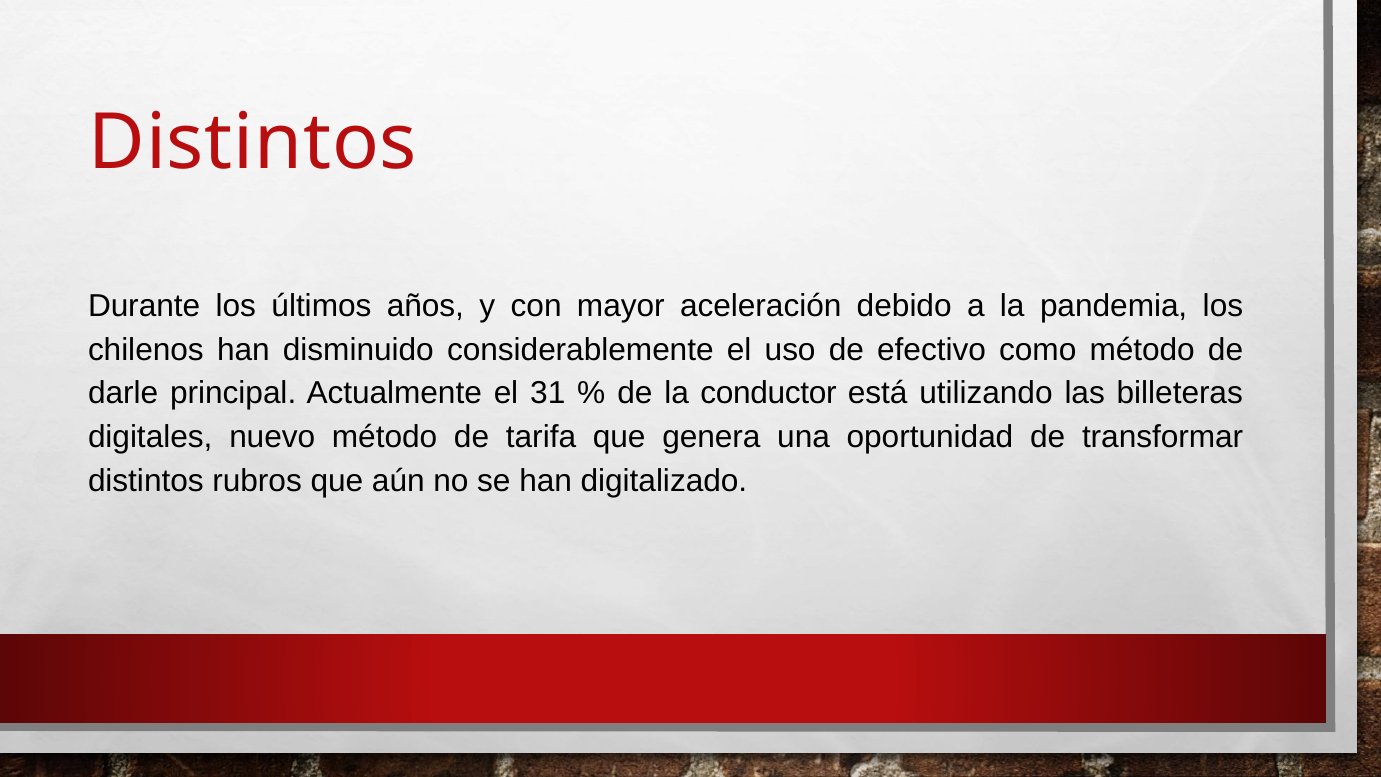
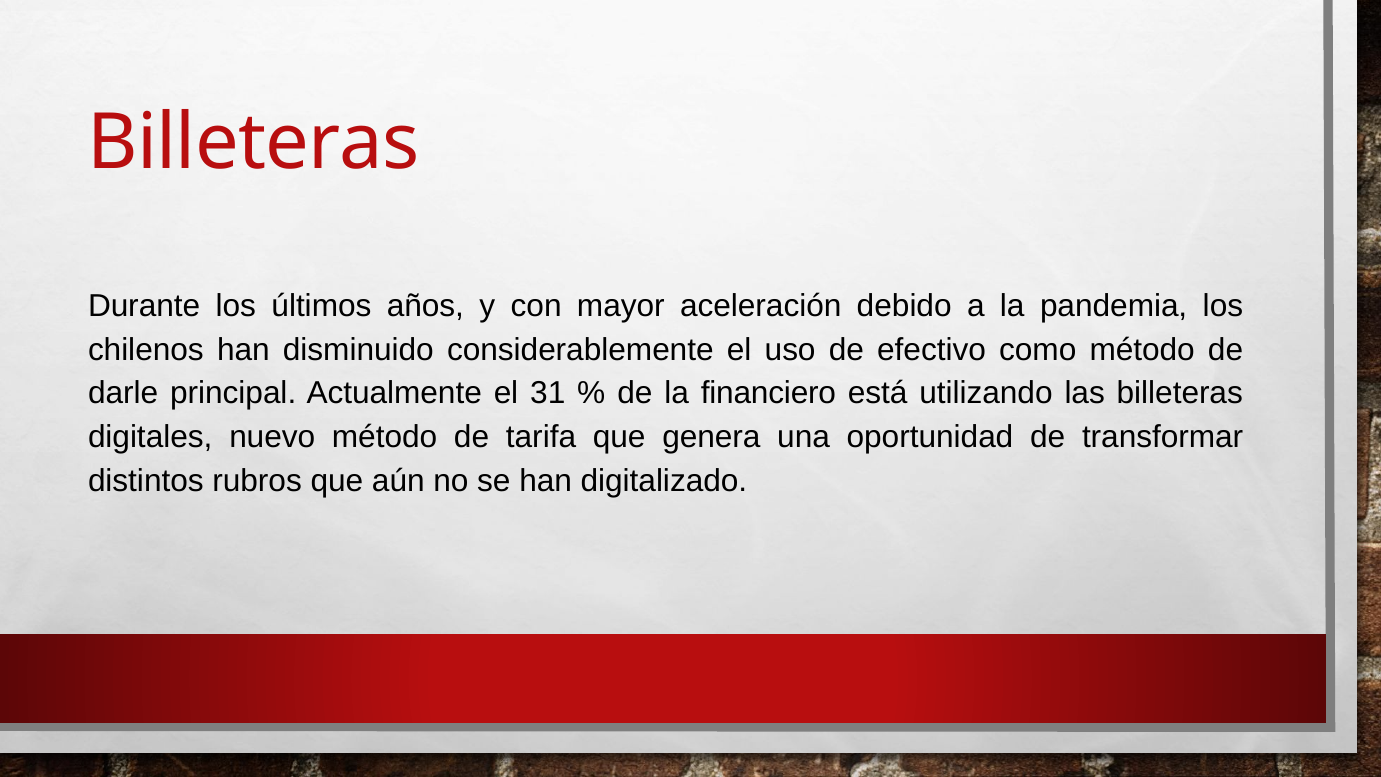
Distintos at (253, 142): Distintos -> Billeteras
conductor: conductor -> financiero
